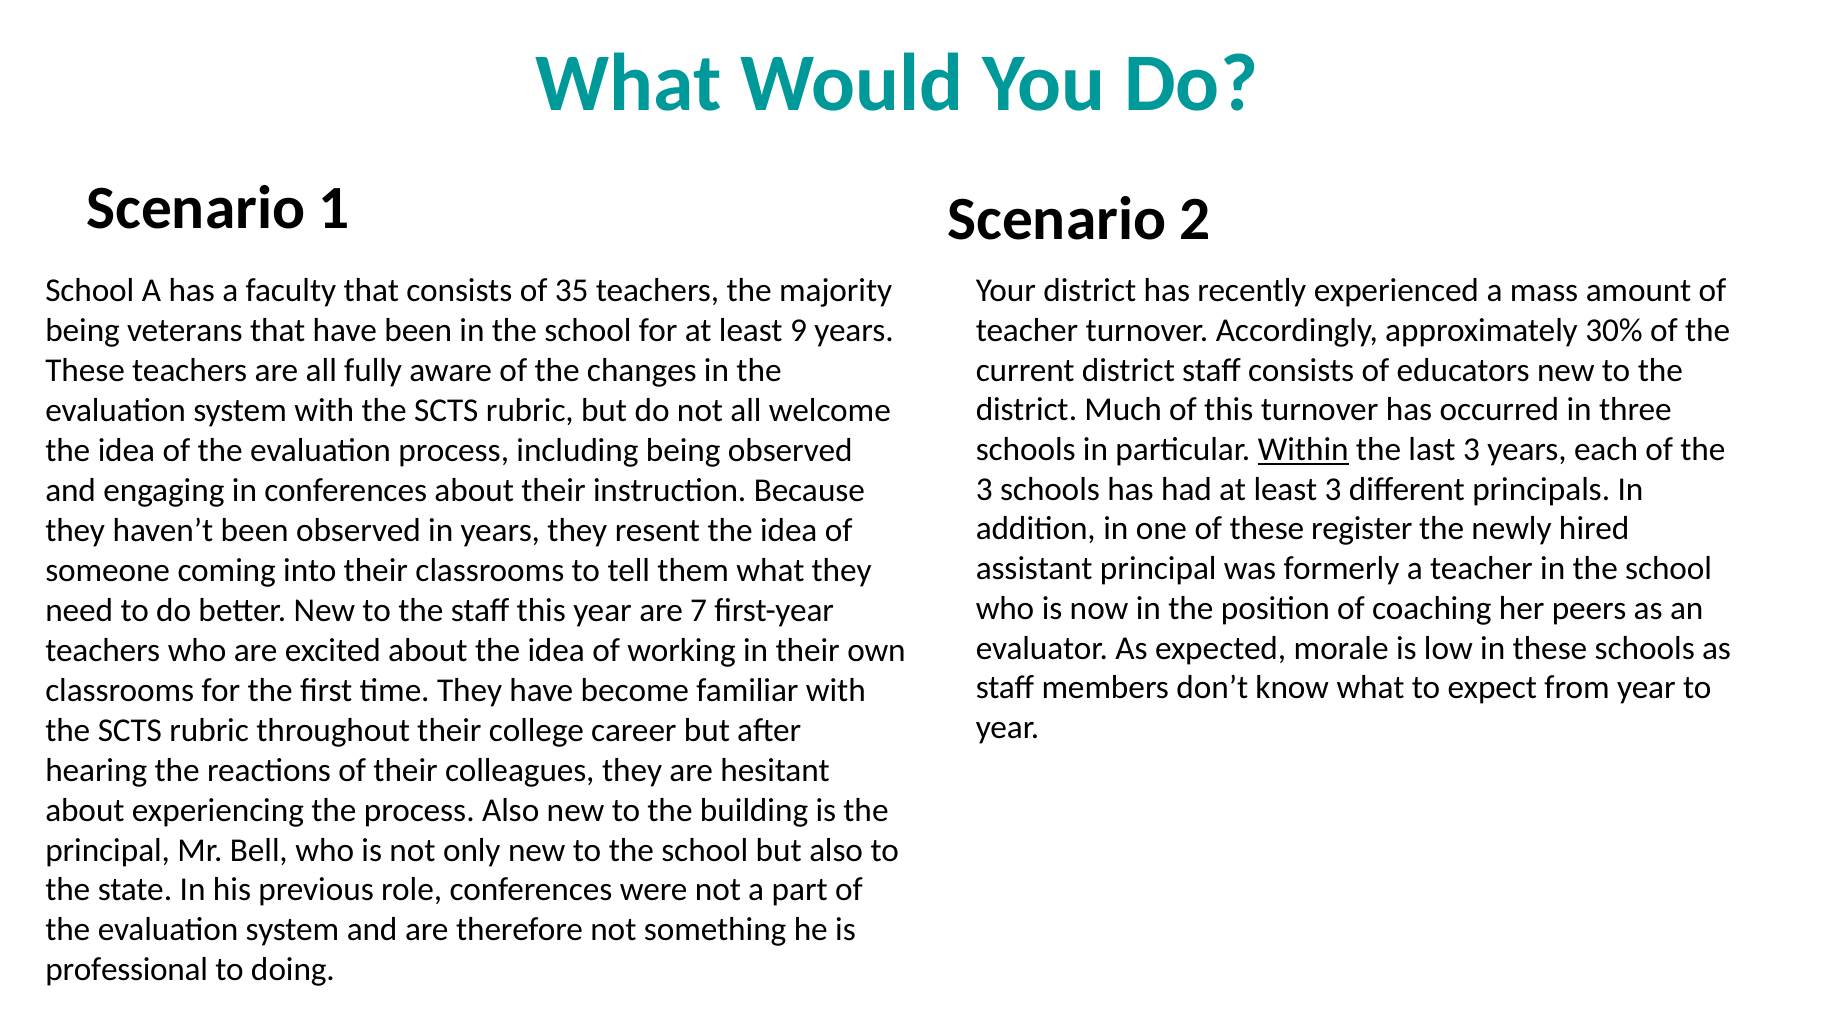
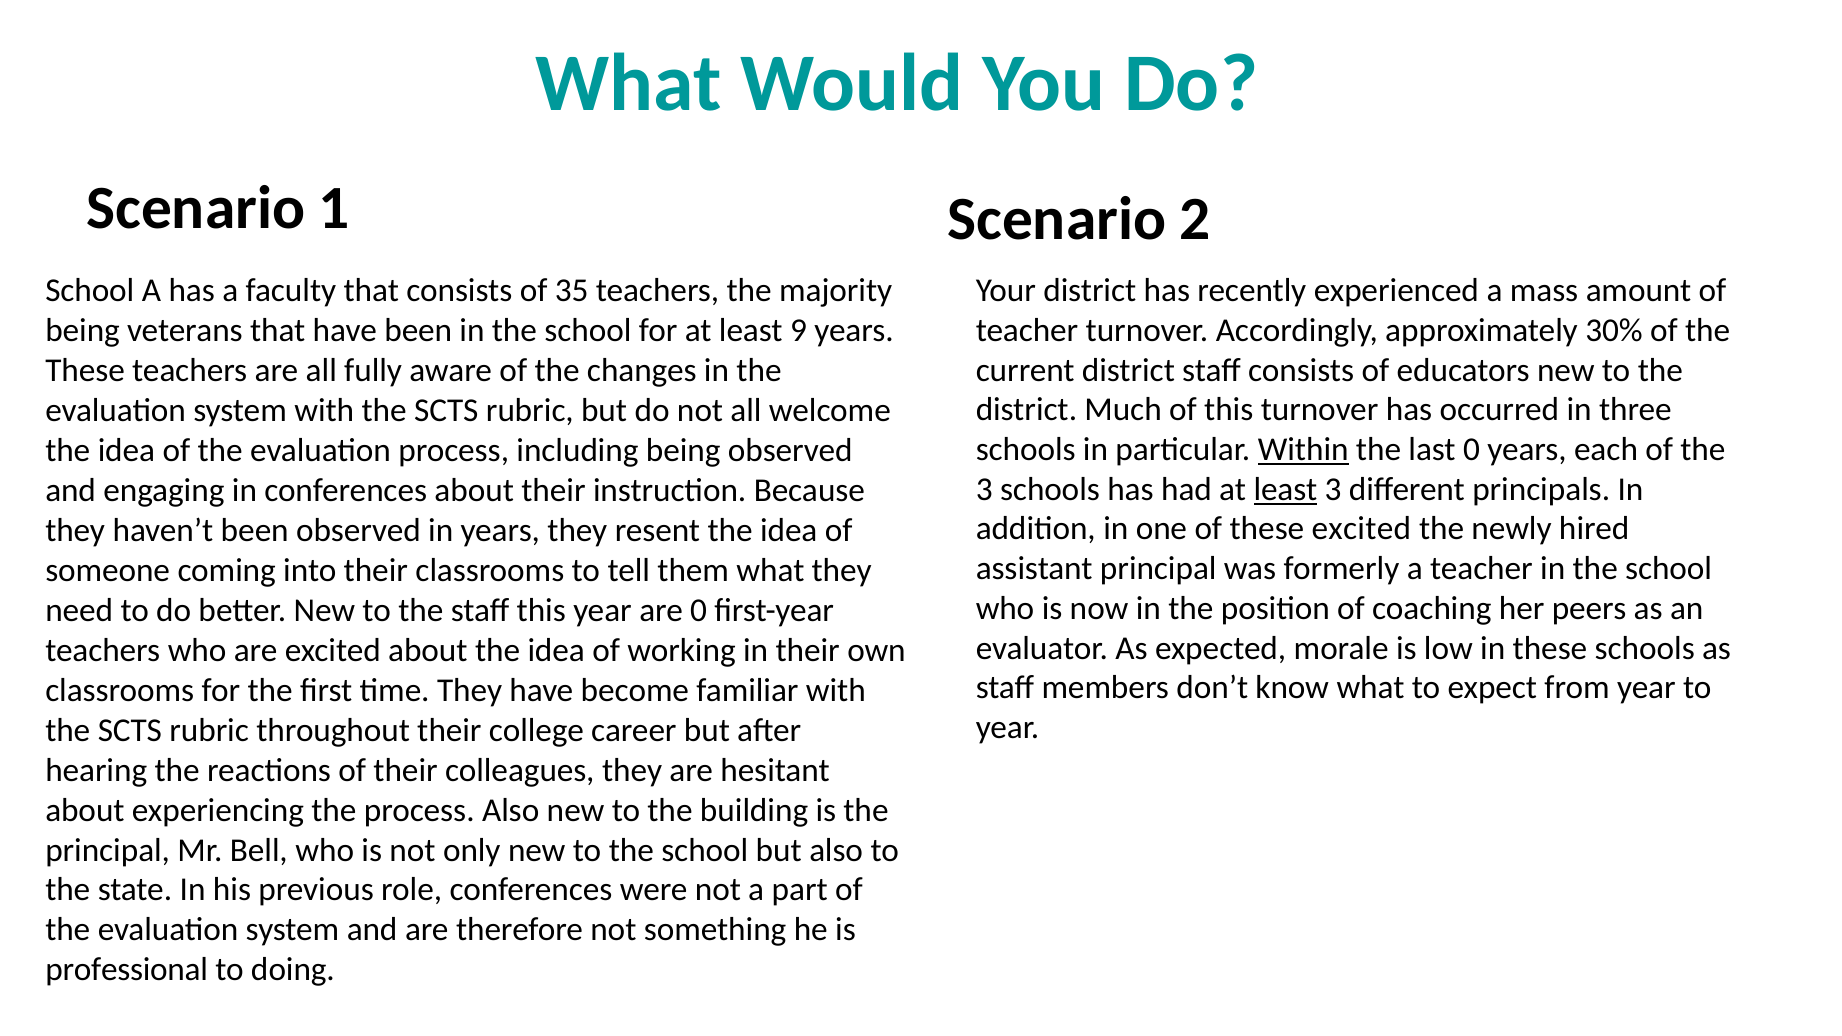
last 3: 3 -> 0
least at (1285, 489) underline: none -> present
these register: register -> excited
are 7: 7 -> 0
